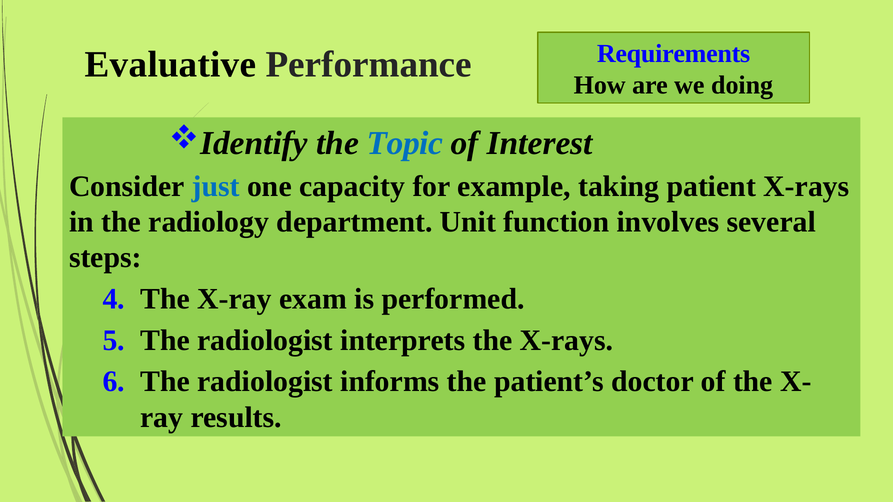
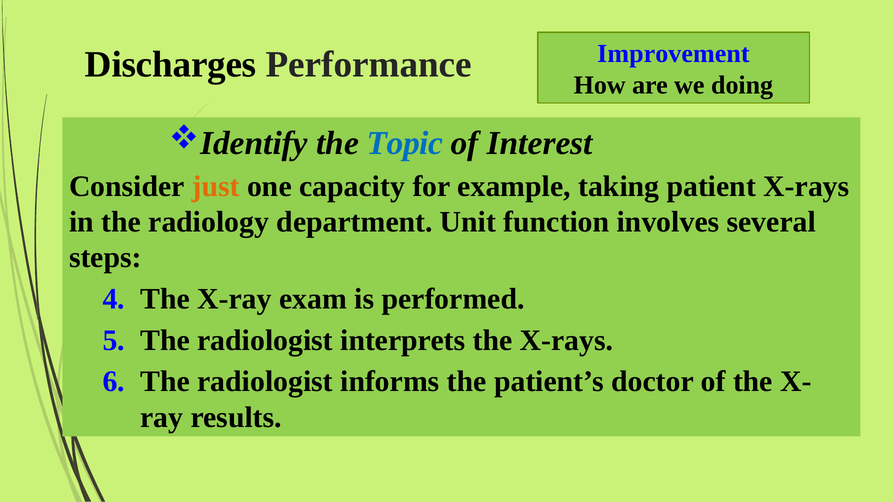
Evaluative: Evaluative -> Discharges
Requirements: Requirements -> Improvement
just colour: blue -> orange
